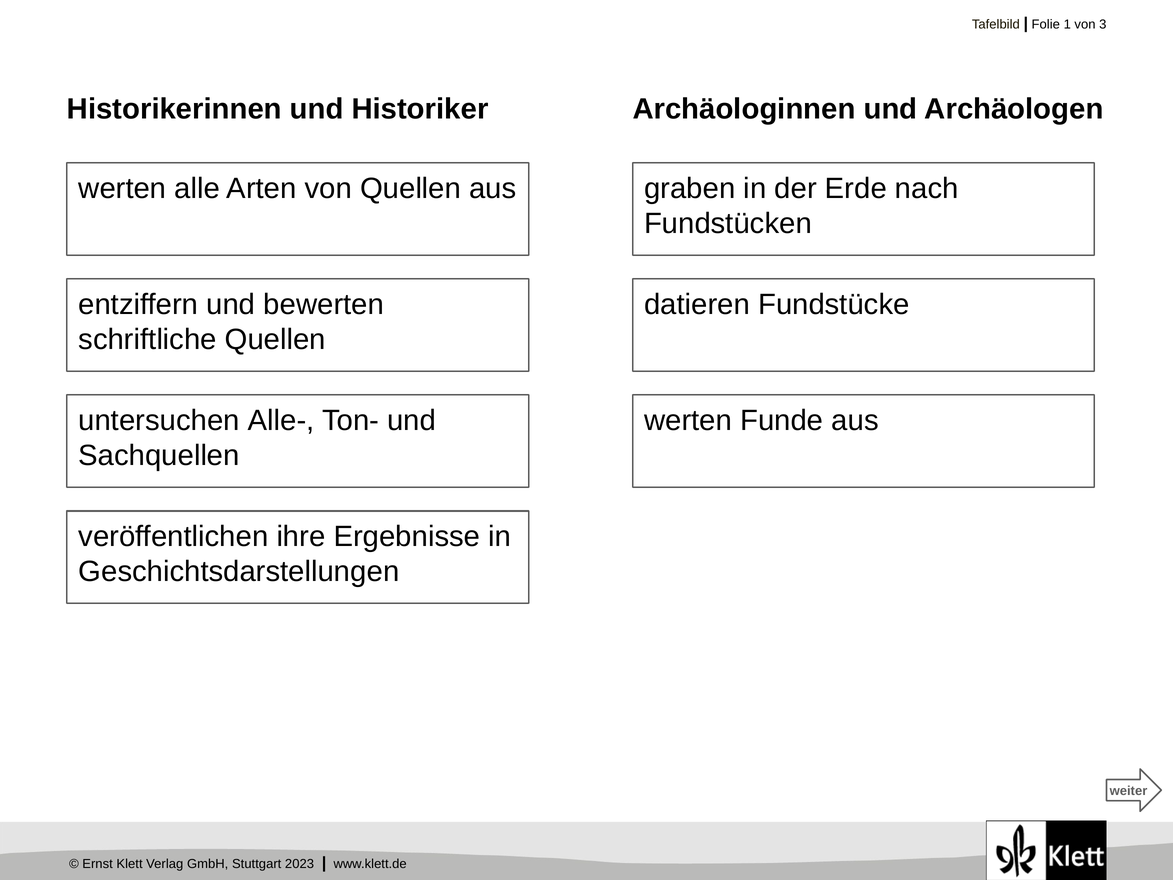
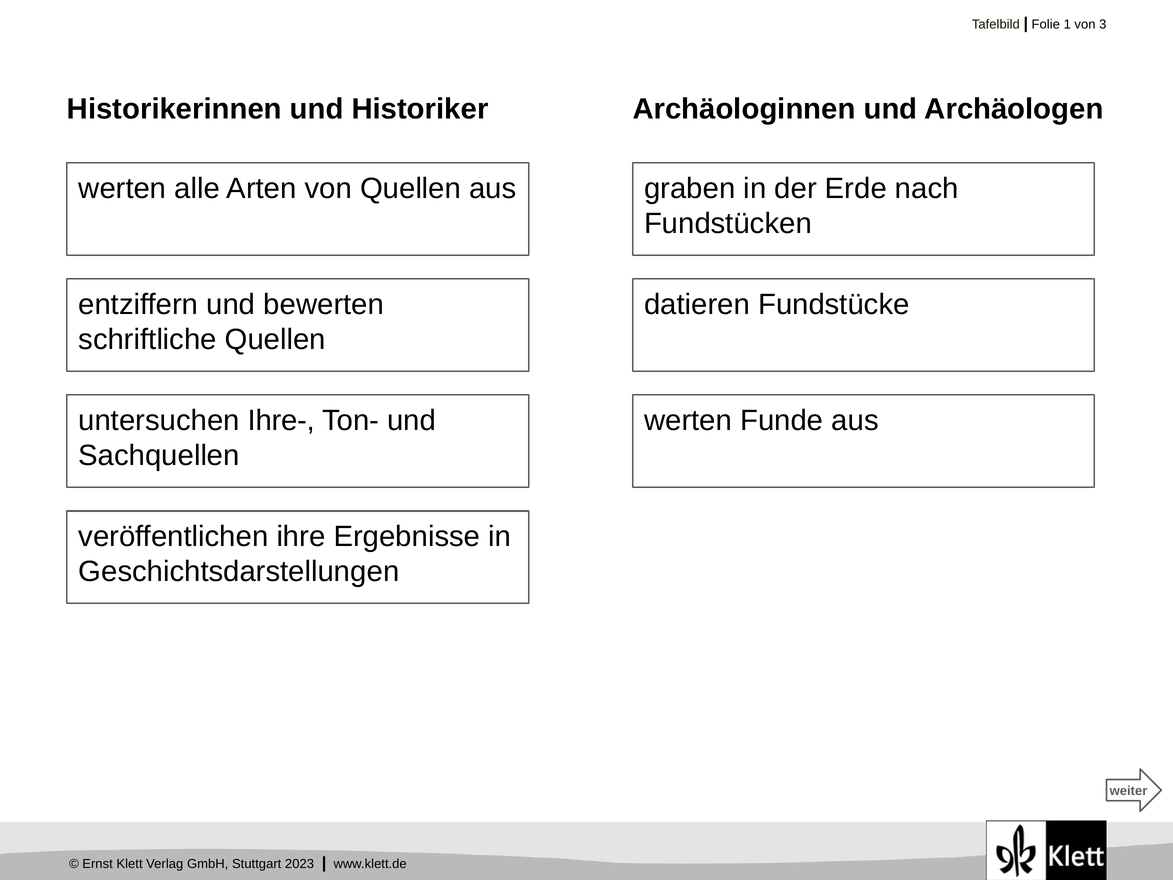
Alle-: Alle- -> Ihre-
